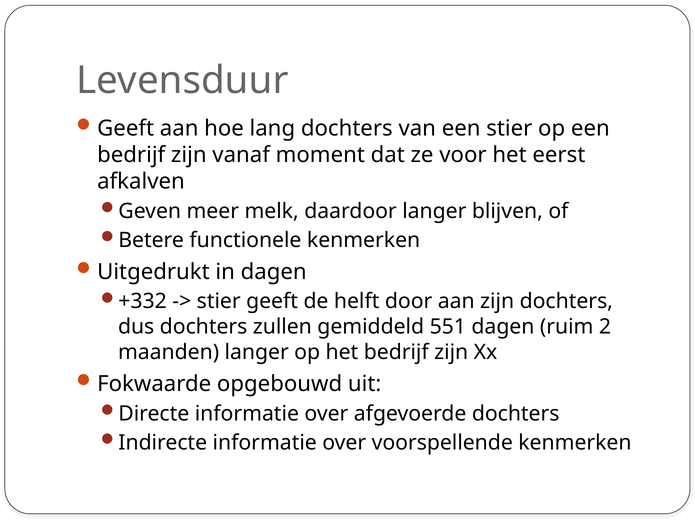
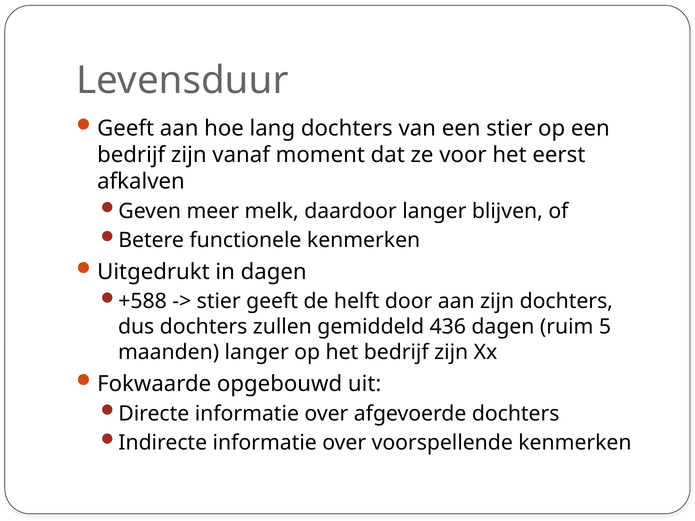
+332: +332 -> +588
551: 551 -> 436
2: 2 -> 5
